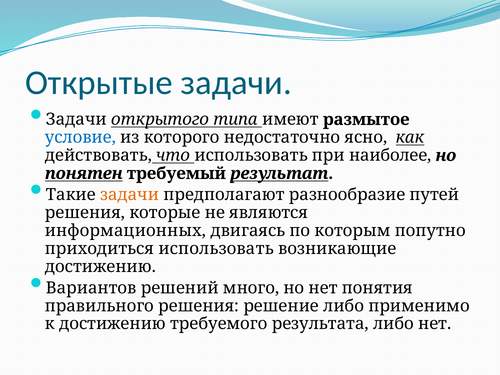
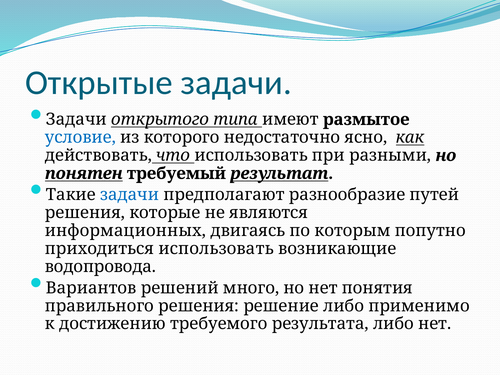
наиболее: наиболее -> разными
задачи at (130, 195) colour: orange -> blue
достижению at (100, 267): достижению -> водопровода
